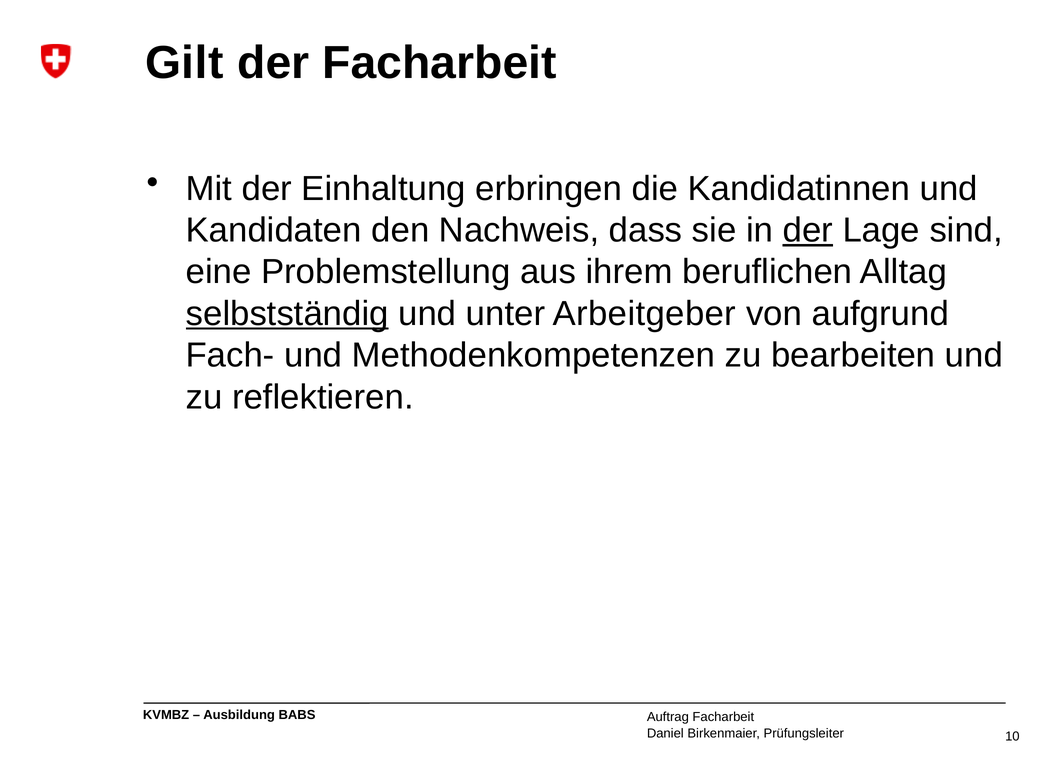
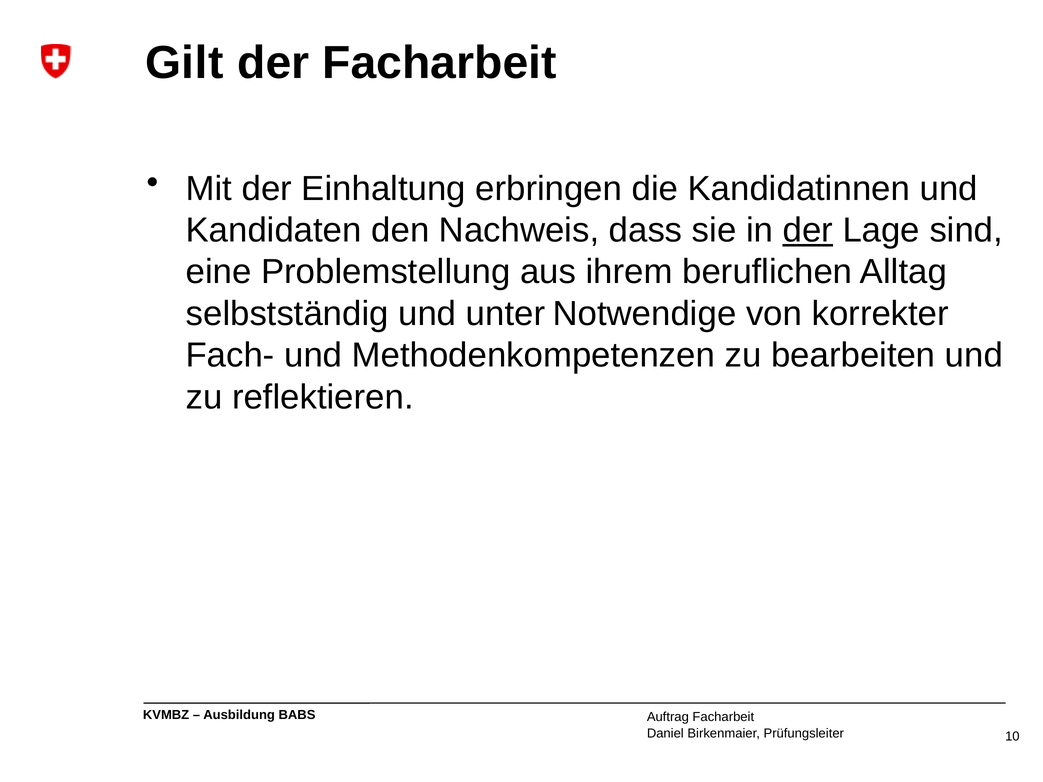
selbstständig underline: present -> none
Arbeitgeber: Arbeitgeber -> Notwendige
aufgrund: aufgrund -> korrekter
